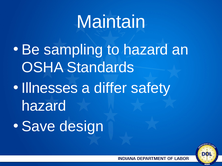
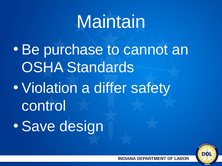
sampling: sampling -> purchase
to hazard: hazard -> cannot
Illnesses: Illnesses -> Violation
hazard at (44, 106): hazard -> control
